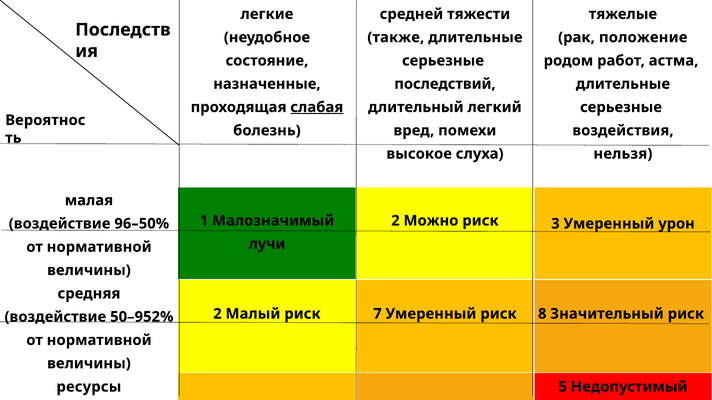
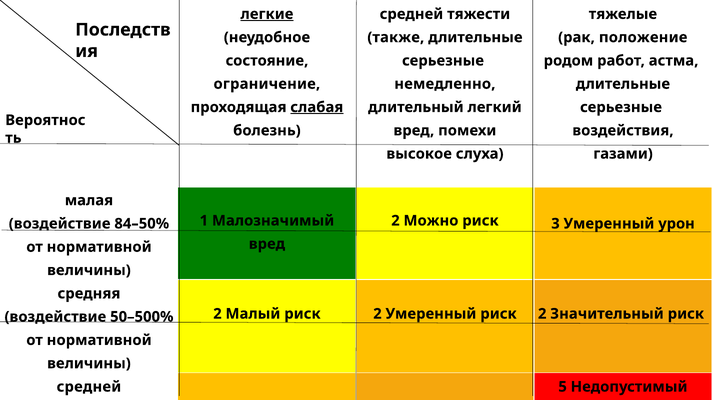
легкие underline: none -> present
назначенные: назначенные -> ограничение
последствий: последствий -> немедленно
нельзя: нельзя -> газами
96–50%: 96–50% -> 84–50%
лучи at (267, 244): лучи -> вред
Малый риск 7: 7 -> 2
Умеренный риск 8: 8 -> 2
50–952%: 50–952% -> 50–500%
ресурсы at (89, 387): ресурсы -> средней
